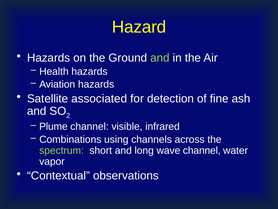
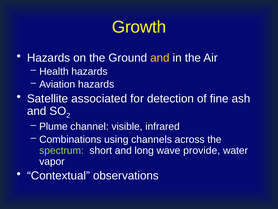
Hazard: Hazard -> Growth
and at (160, 58) colour: light green -> yellow
wave channel: channel -> provide
